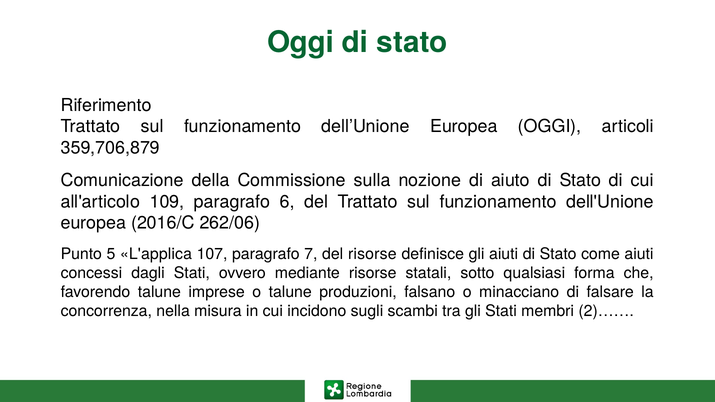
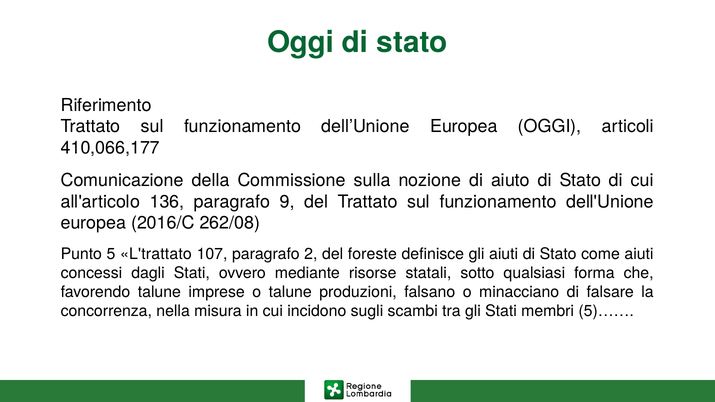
359,706,879: 359,706,879 -> 410,066,177
109: 109 -> 136
6: 6 -> 9
262/06: 262/06 -> 262/08
L'applica: L'applica -> L'trattato
7: 7 -> 2
del risorse: risorse -> foreste
2)……: 2)…… -> 5)……
